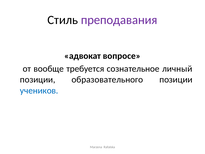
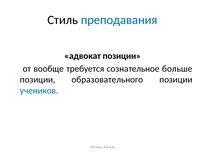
преподавания colour: purple -> blue
адвокат вопросе: вопросе -> позиции
личный: личный -> больше
